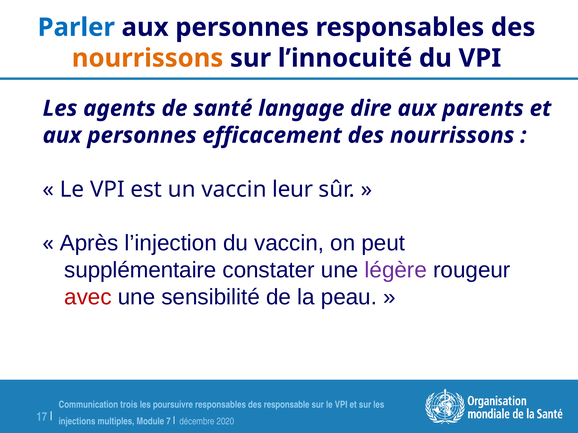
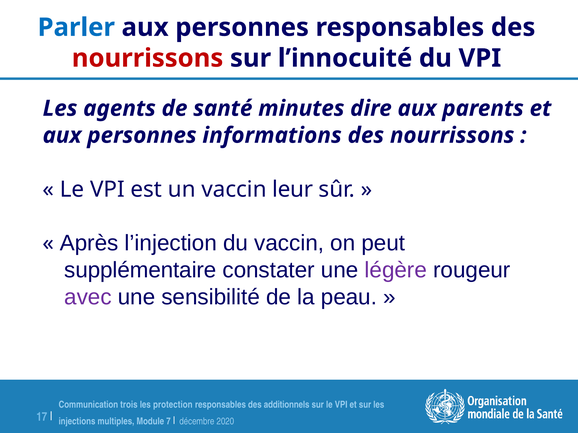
nourrissons at (148, 58) colour: orange -> red
langage: langage -> minutes
efficacement: efficacement -> informations
avec colour: red -> purple
poursuivre: poursuivre -> protection
responsable: responsable -> additionnels
